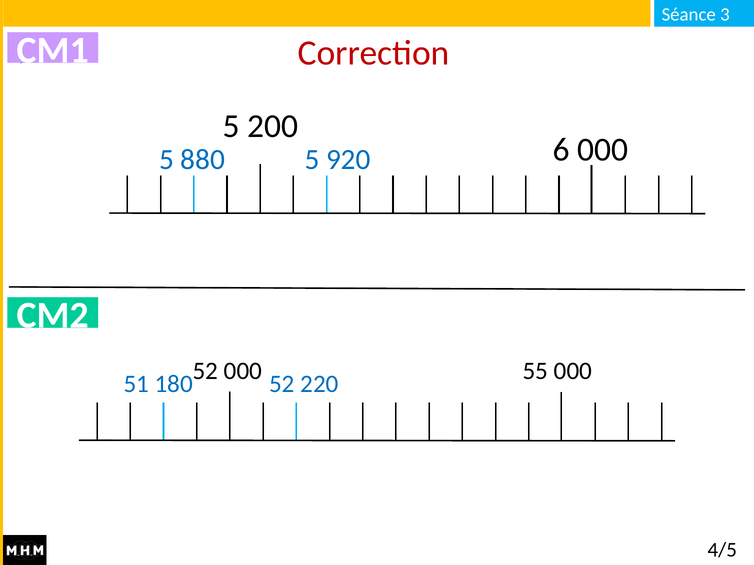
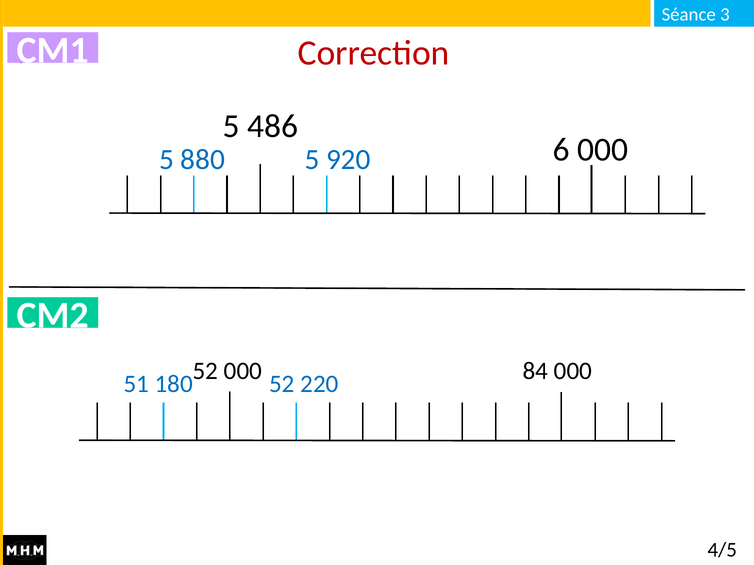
200: 200 -> 486
55: 55 -> 84
